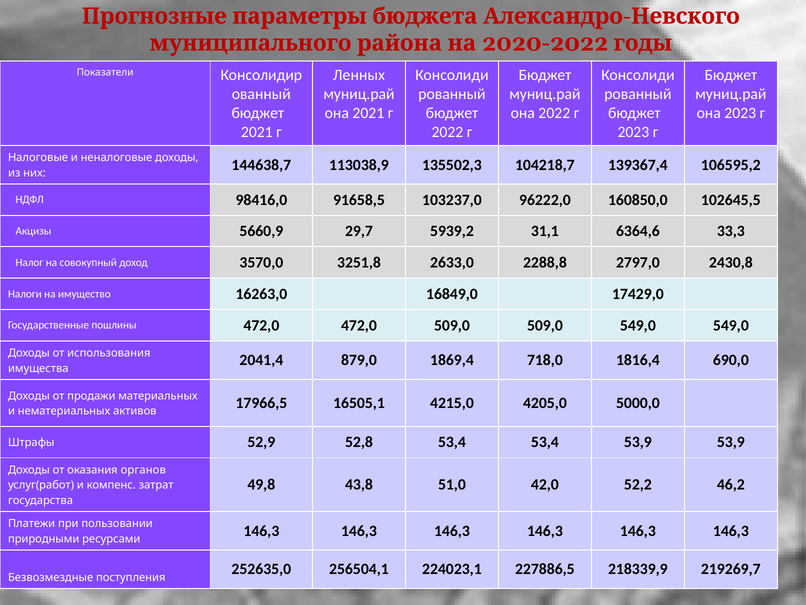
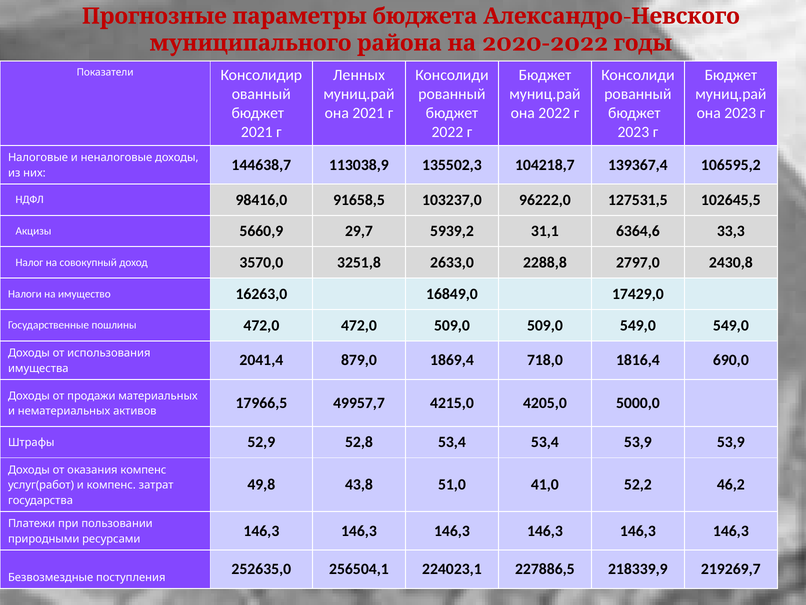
160850,0: 160850,0 -> 127531,5
16505,1: 16505,1 -> 49957,7
оказания органов: органов -> компенс
42,0: 42,0 -> 41,0
